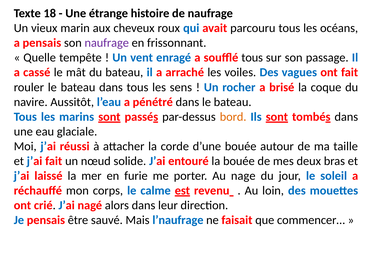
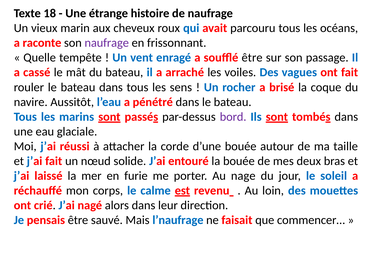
a pensais: pensais -> raconte
soufflé tous: tous -> être
bord colour: orange -> purple
